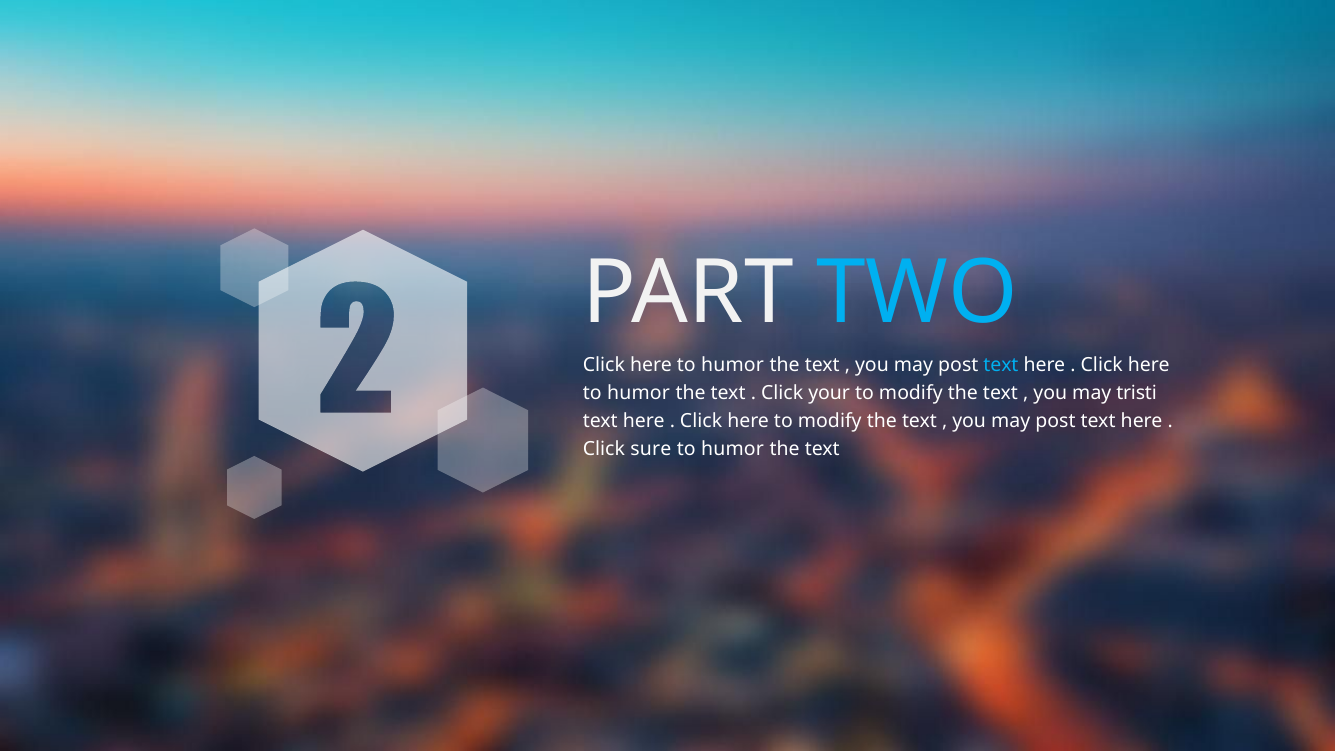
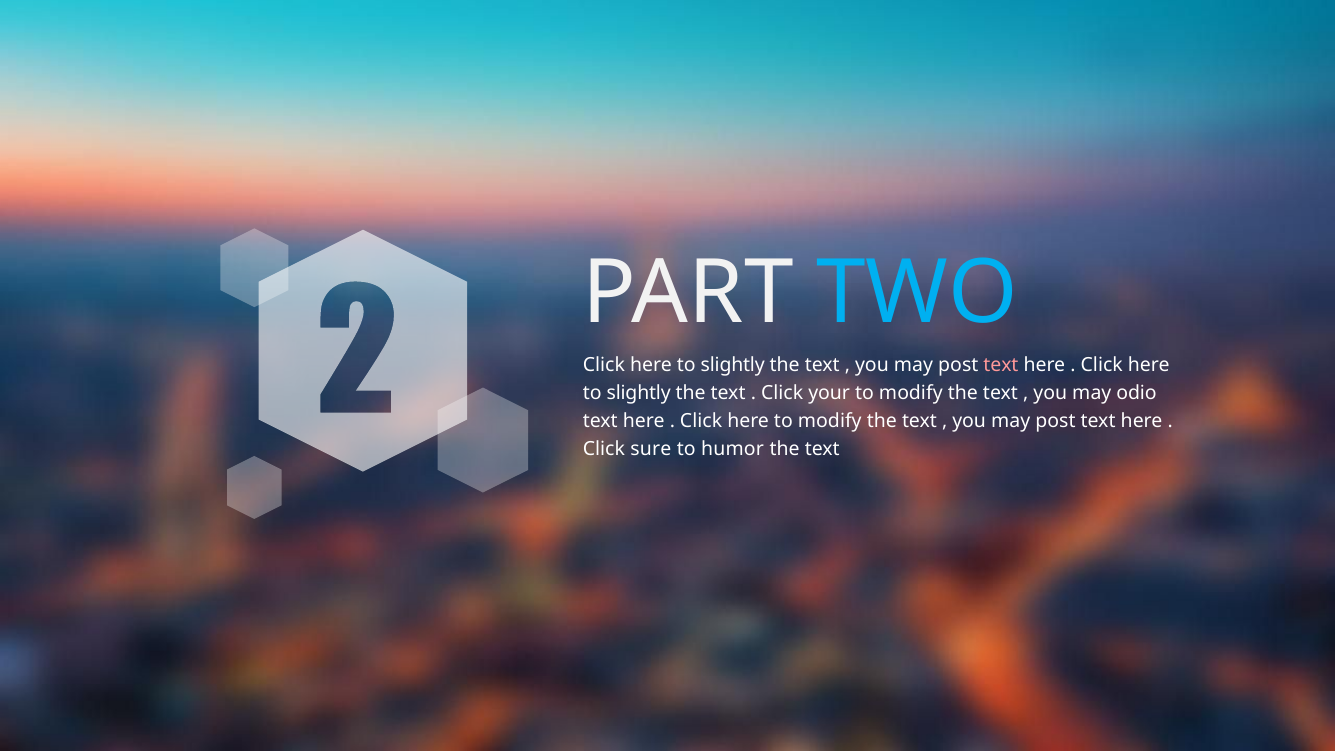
humor at (733, 365): humor -> slightly
text at (1001, 365) colour: light blue -> pink
humor at (639, 393): humor -> slightly
tristi: tristi -> odio
